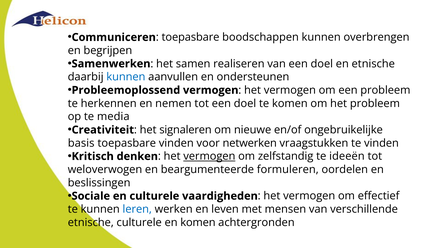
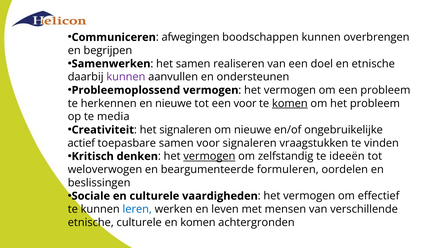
Communiceren toepasbare: toepasbare -> afwegingen
kunnen at (126, 77) colour: blue -> purple
en nemen: nemen -> nieuwe
tot een doel: doel -> voor
komen at (290, 103) underline: none -> present
basis: basis -> actief
toepasbare vinden: vinden -> samen
voor netwerken: netwerken -> signaleren
